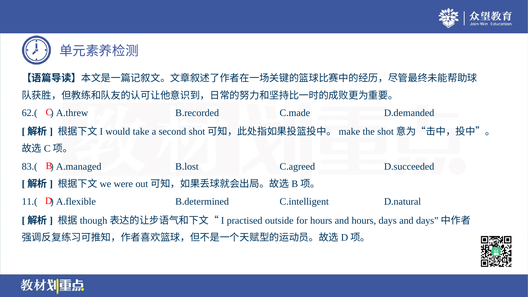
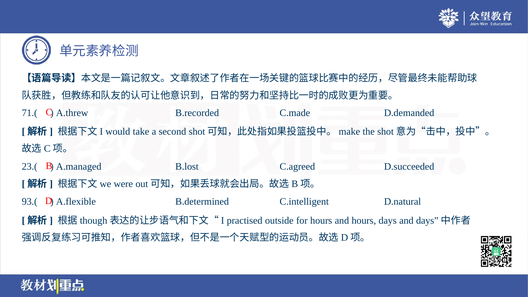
62.(: 62.( -> 71.(
83.(: 83.( -> 23.(
11.(: 11.( -> 93.(
